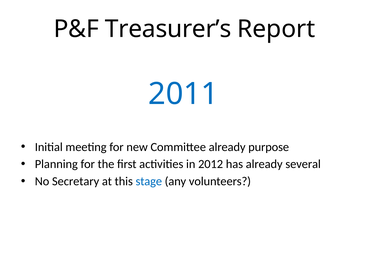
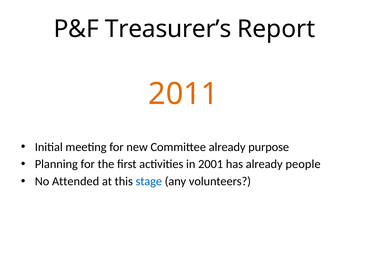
2011 colour: blue -> orange
2012: 2012 -> 2001
several: several -> people
Secretary: Secretary -> Attended
